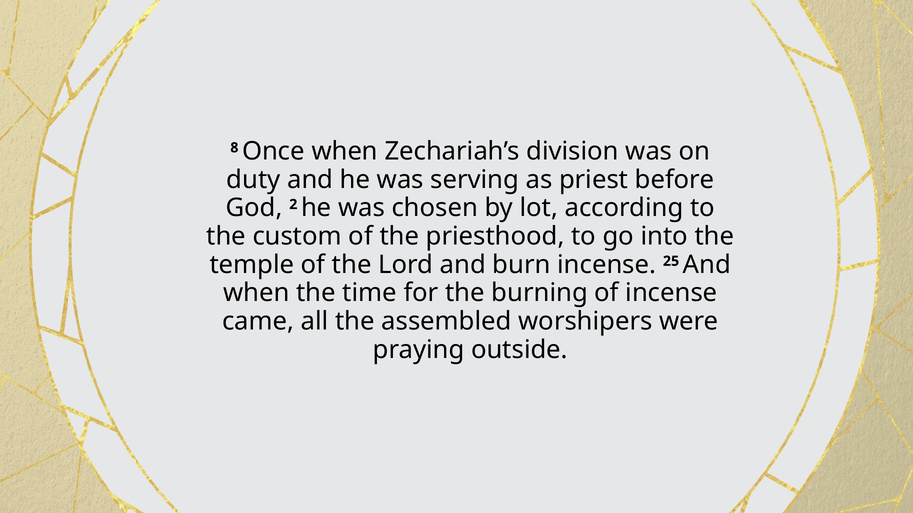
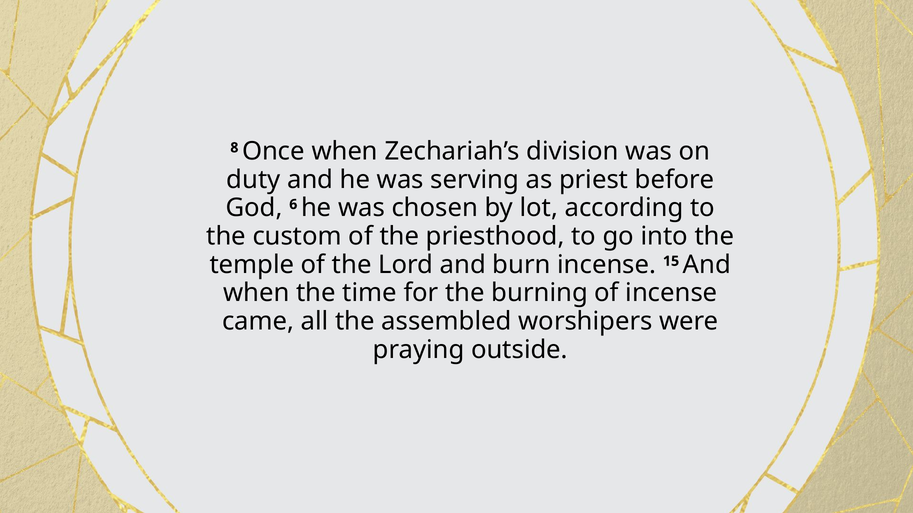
2: 2 -> 6
25: 25 -> 15
